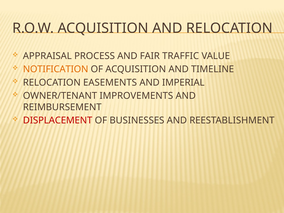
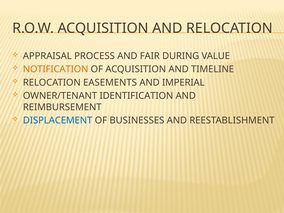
TRAFFIC: TRAFFIC -> DURING
IMPROVEMENTS: IMPROVEMENTS -> IDENTIFICATION
DISPLACEMENT colour: red -> blue
